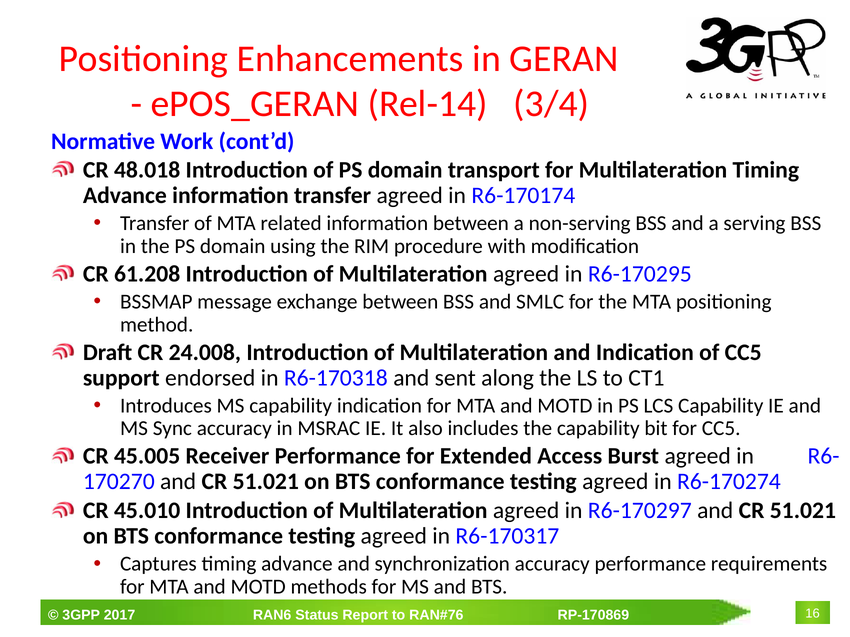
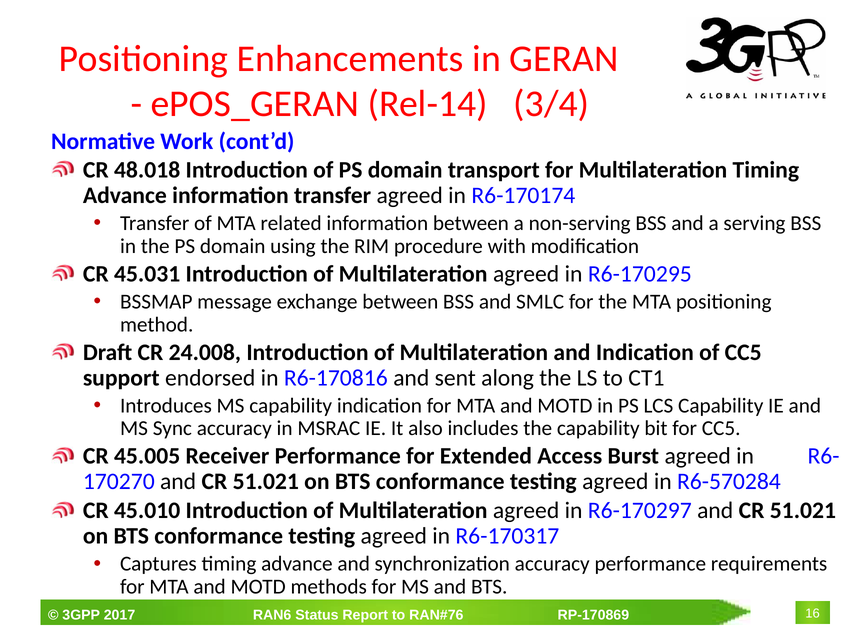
61.208: 61.208 -> 45.031
R6-170318: R6-170318 -> R6-170816
R6-170274: R6-170274 -> R6-570284
